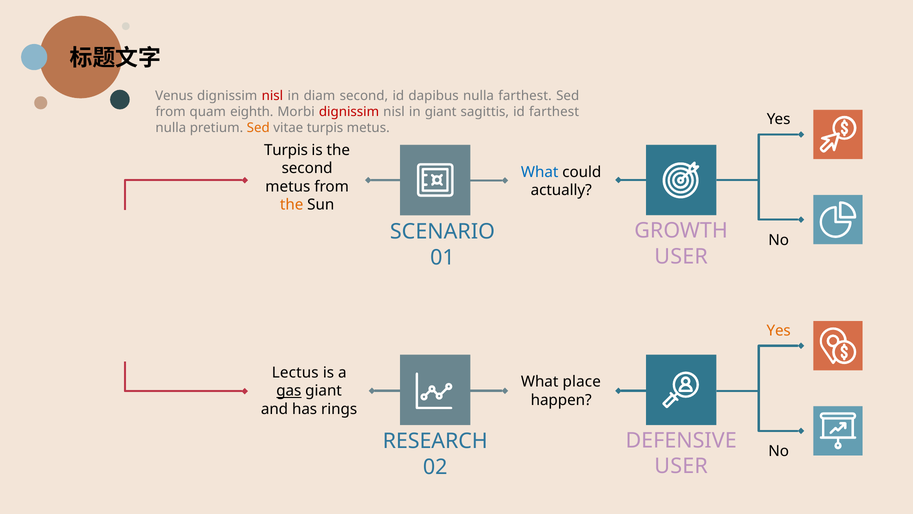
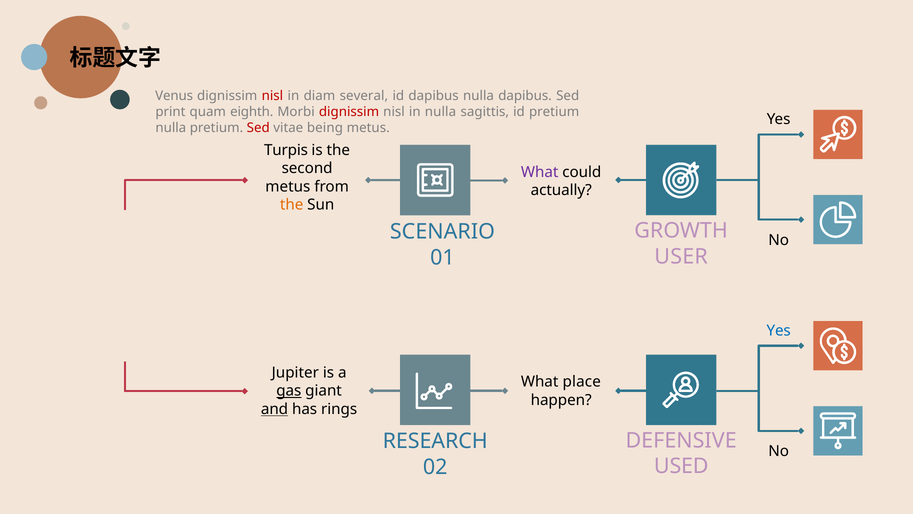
diam second: second -> several
nulla farthest: farthest -> dapibus
from at (170, 112): from -> print
in giant: giant -> nulla
id farthest: farthest -> pretium
Sed at (258, 128) colour: orange -> red
vitae turpis: turpis -> being
What at (540, 172) colour: blue -> purple
Yes at (779, 330) colour: orange -> blue
Lectus: Lectus -> Jupiter
and underline: none -> present
USER at (681, 466): USER -> USED
